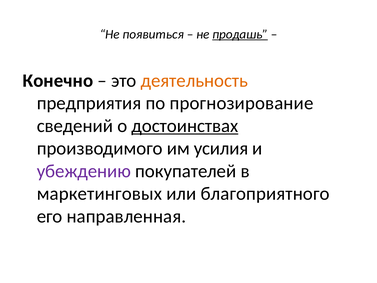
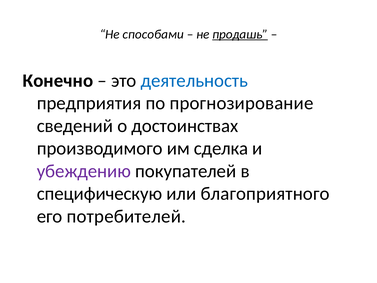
появиться: появиться -> способами
деятельность colour: orange -> blue
достоинствах underline: present -> none
усилия: усилия -> сделка
маркетинговых: маркетинговых -> специфическую
направленная: направленная -> потребителей
